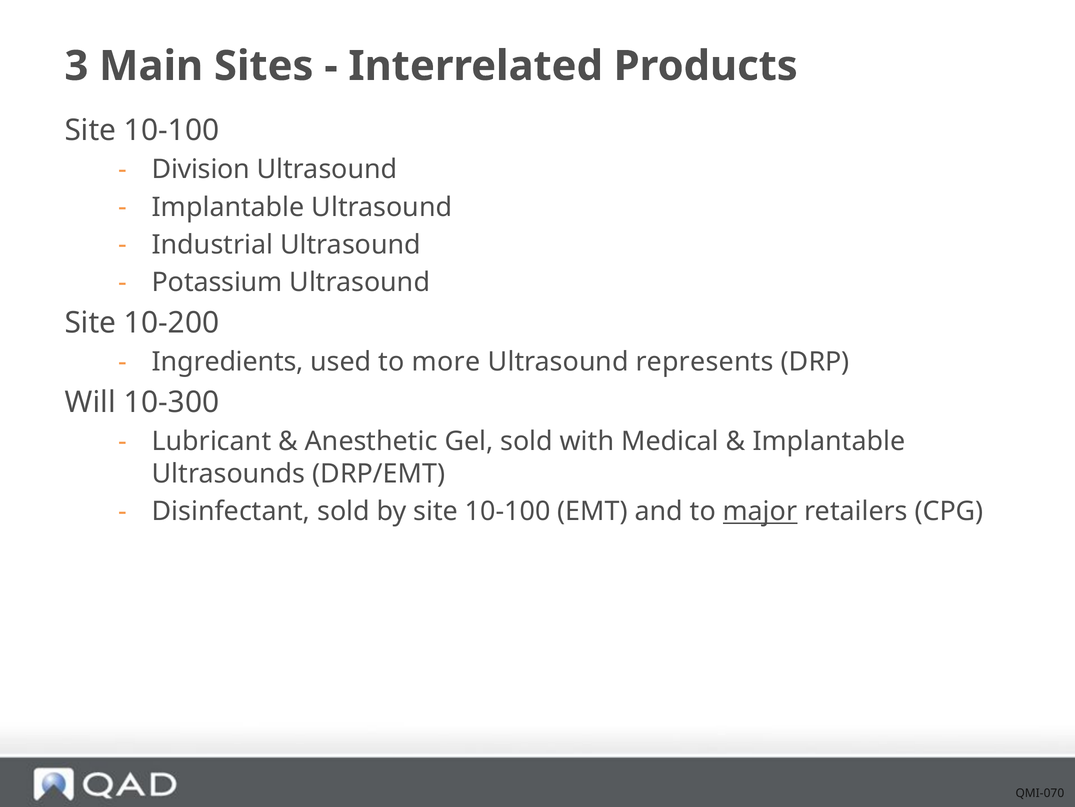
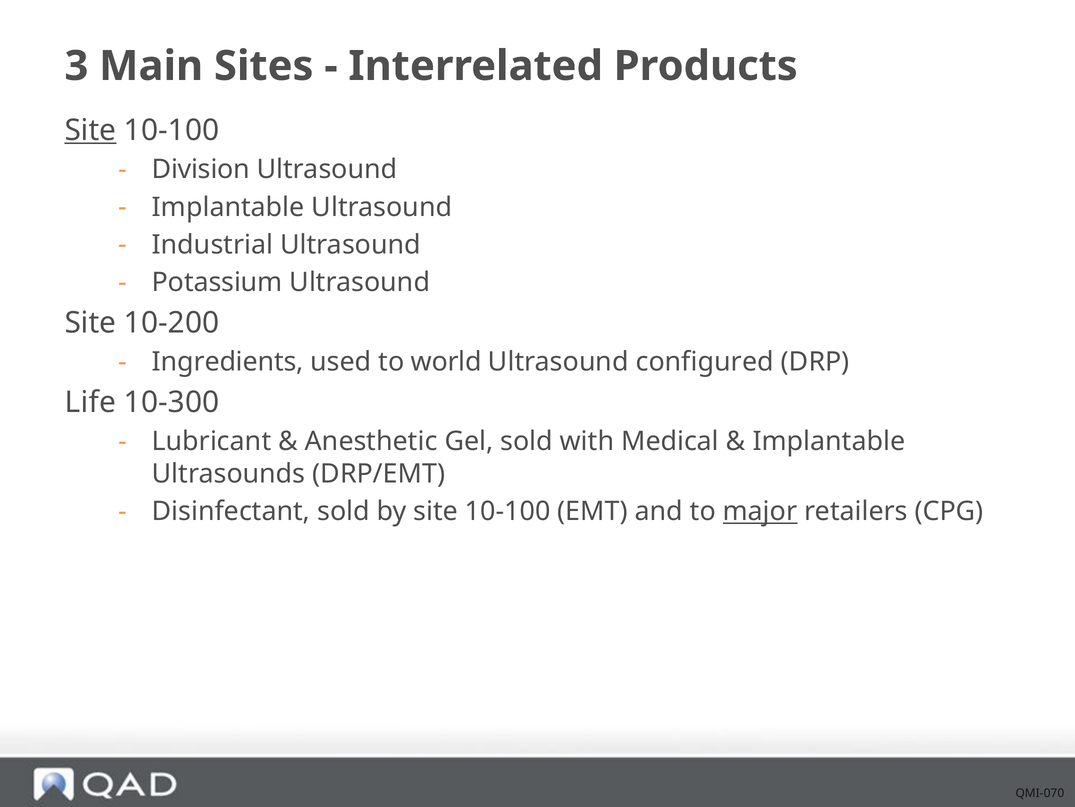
Site at (90, 130) underline: none -> present
more: more -> world
represents: represents -> configured
Will: Will -> Life
